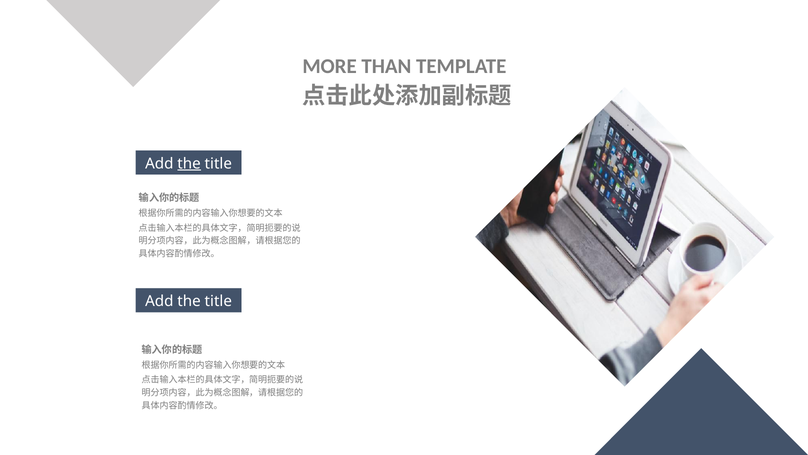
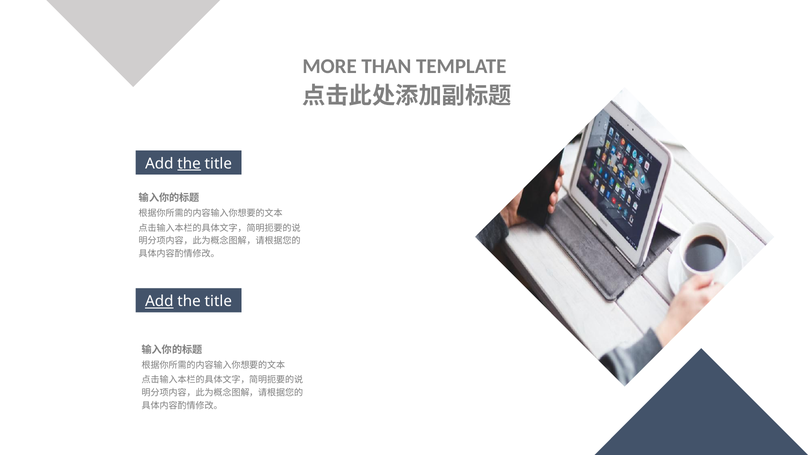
Add at (159, 301) underline: none -> present
